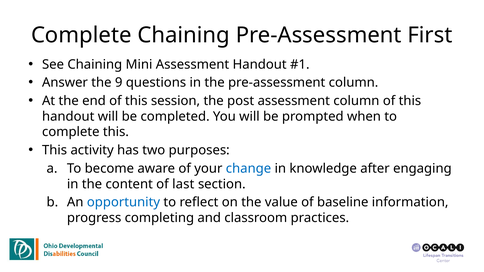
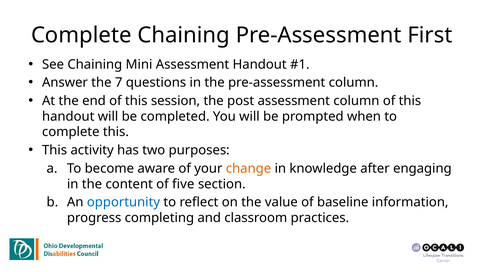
9: 9 -> 7
change colour: blue -> orange
last: last -> five
